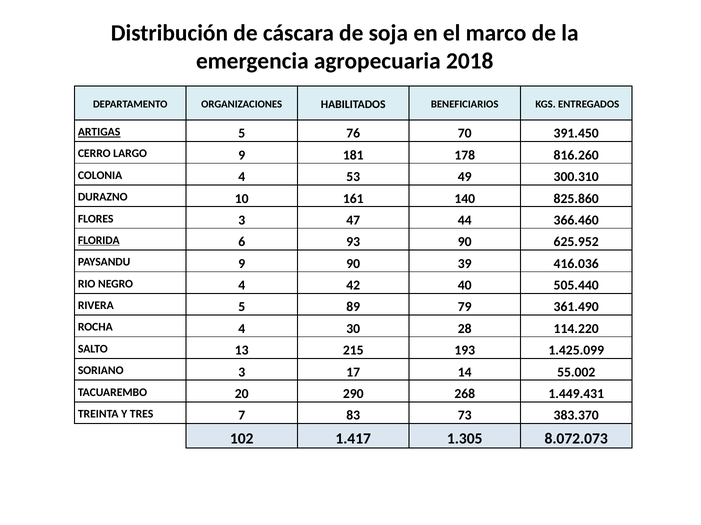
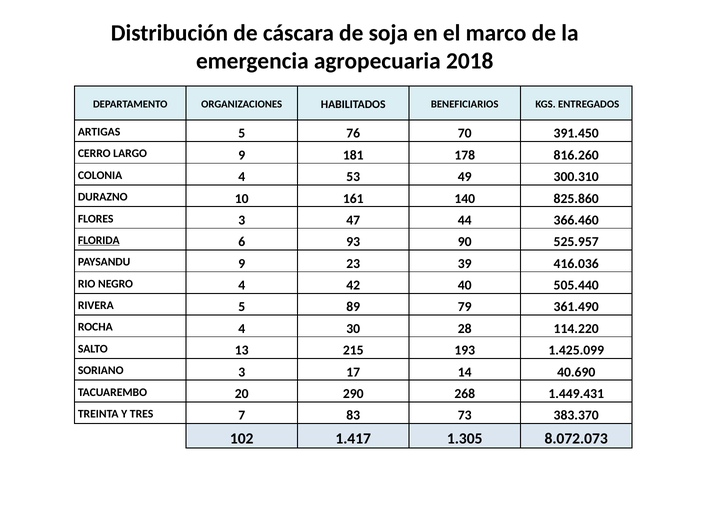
ARTIGAS underline: present -> none
625.952: 625.952 -> 525.957
9 90: 90 -> 23
55.002: 55.002 -> 40.690
